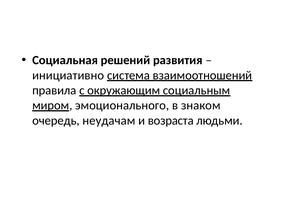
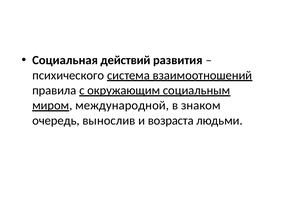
решений: решений -> действий
инициативно: инициативно -> психического
эмоционального: эмоционального -> международной
неудачам: неудачам -> вынослив
